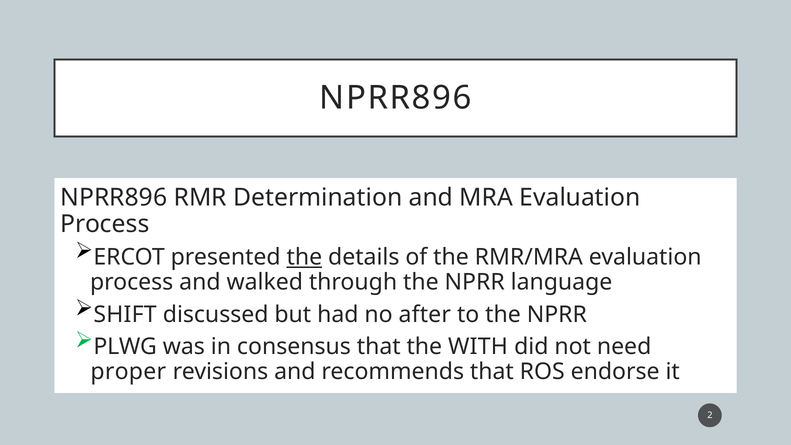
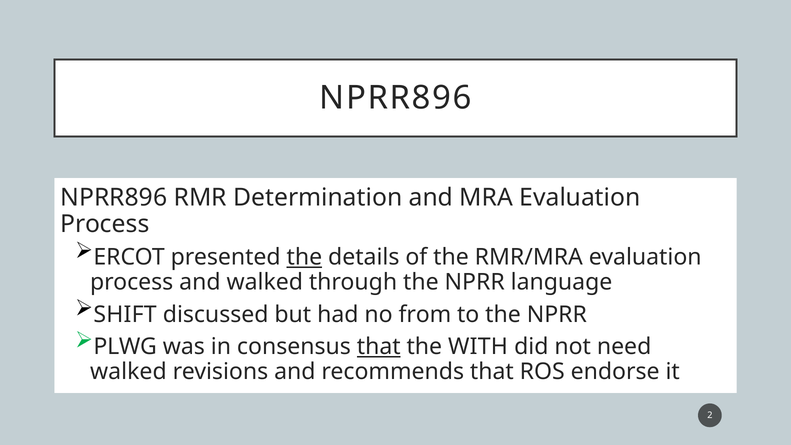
after: after -> from
that at (379, 347) underline: none -> present
proper at (128, 372): proper -> walked
